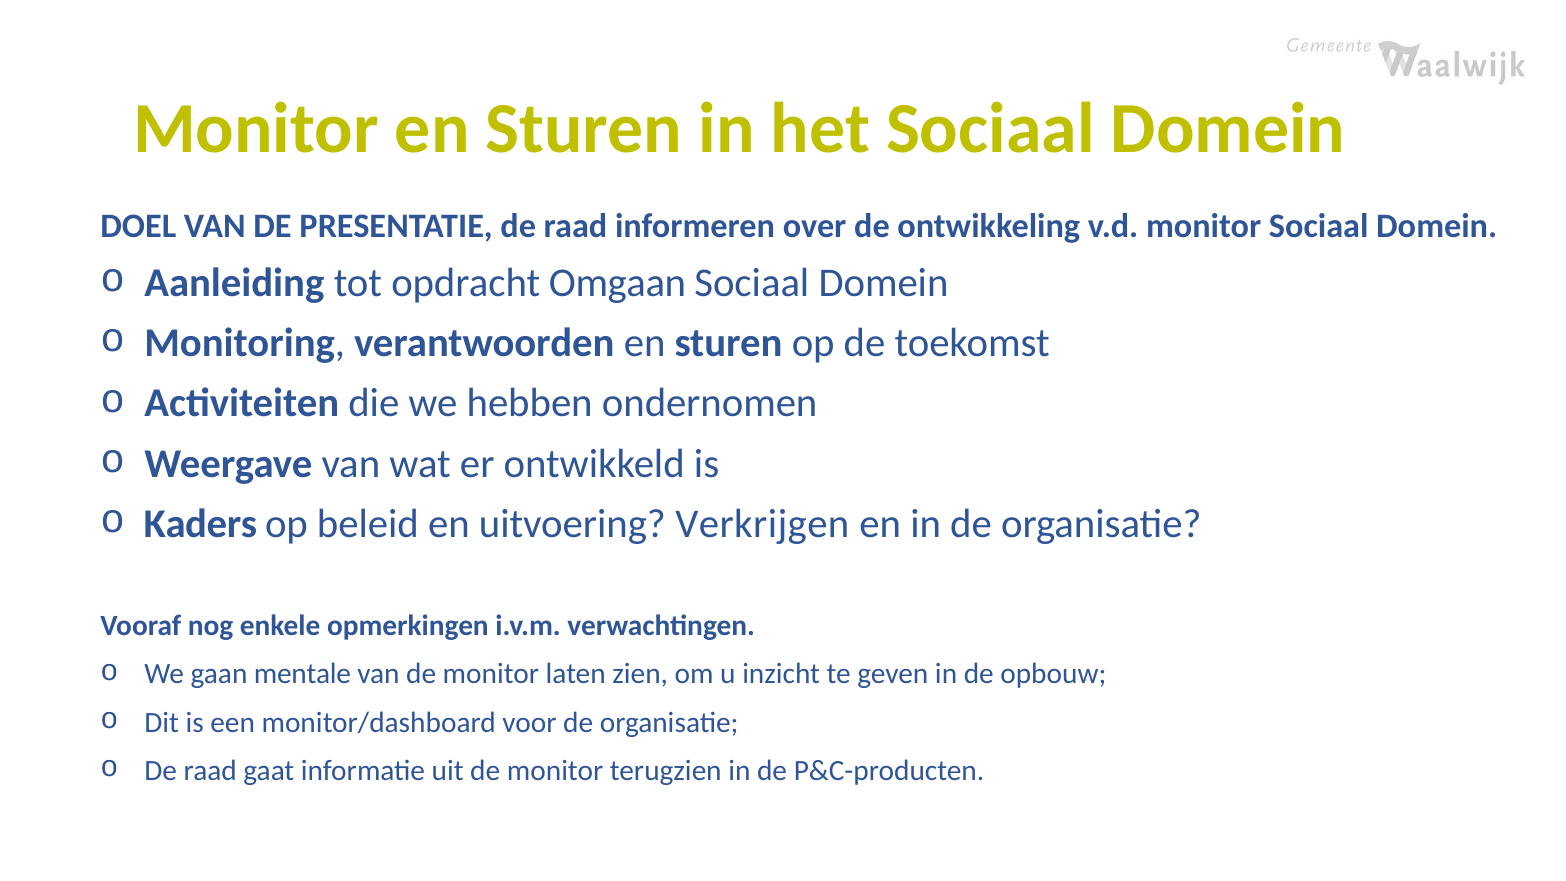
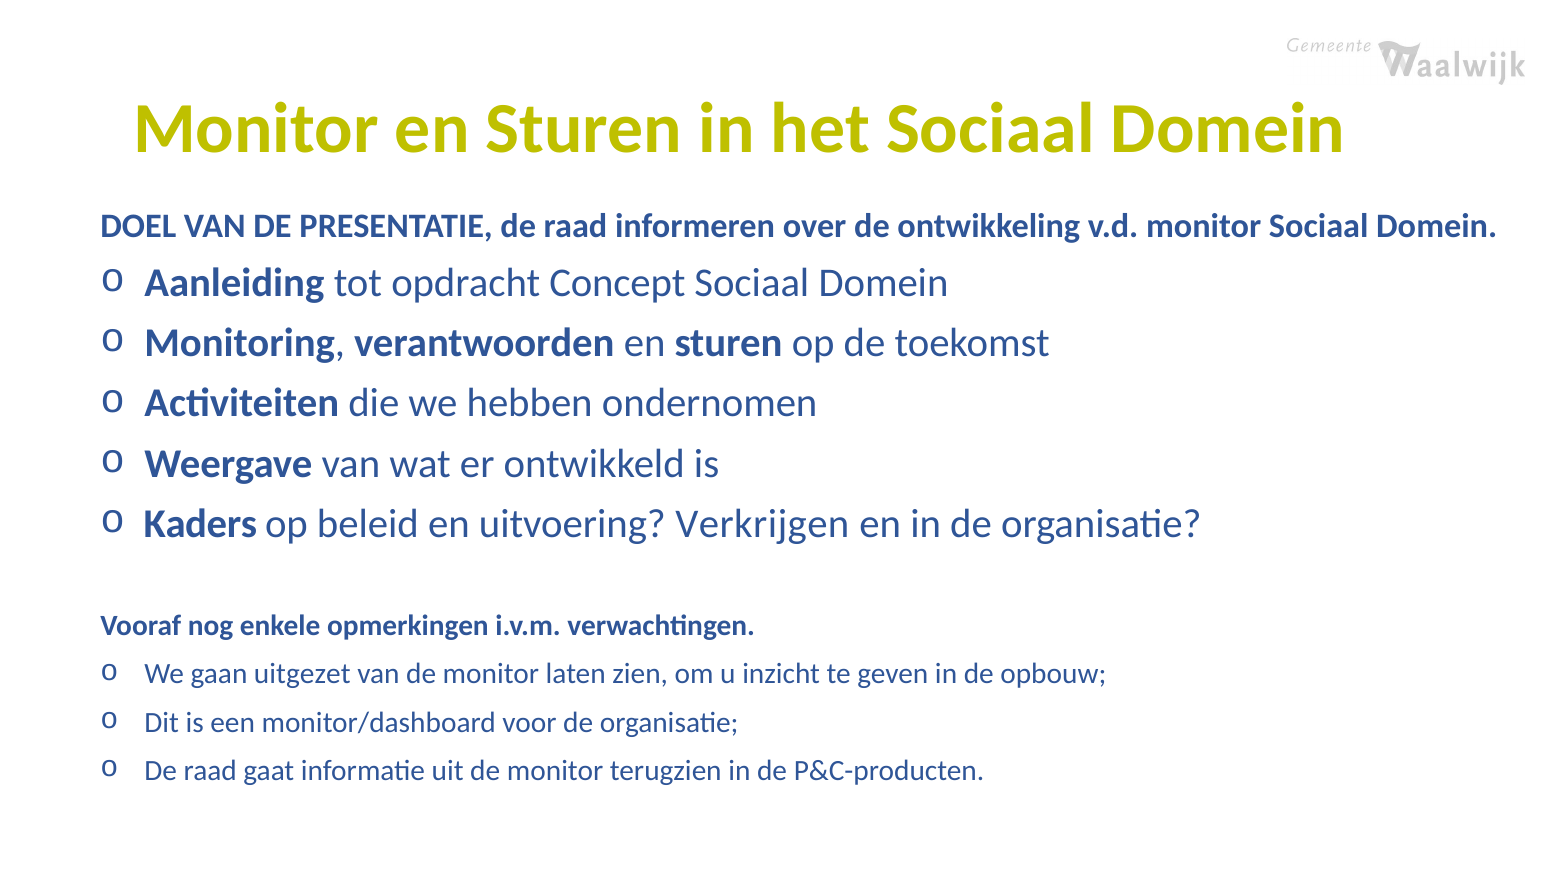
Omgaan: Omgaan -> Concept
mentale: mentale -> uitgezet
